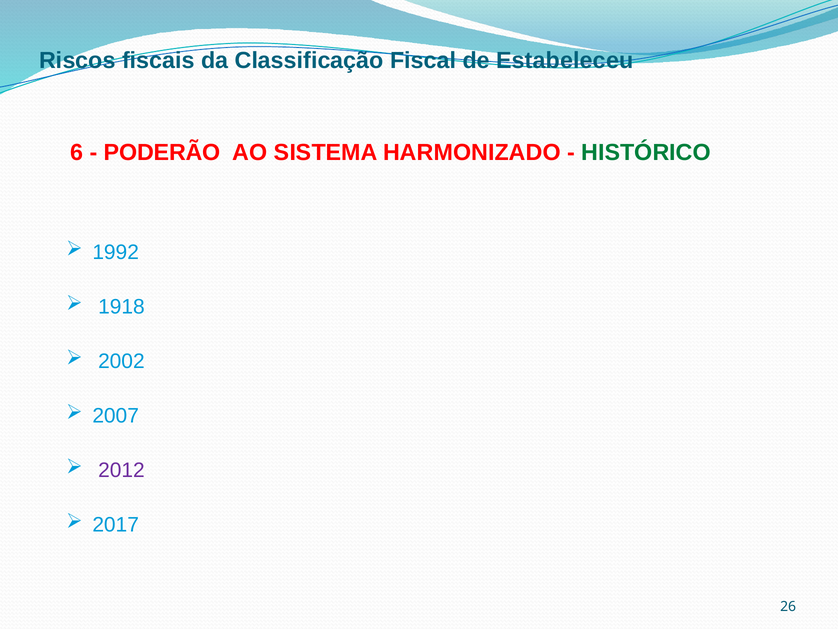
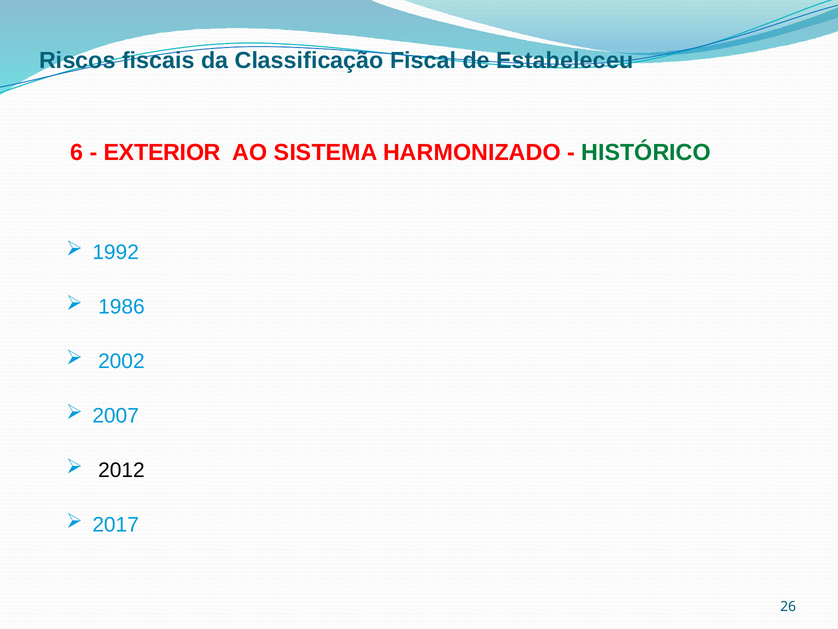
PODERÃO: PODERÃO -> EXTERIOR
1918: 1918 -> 1986
2012 colour: purple -> black
